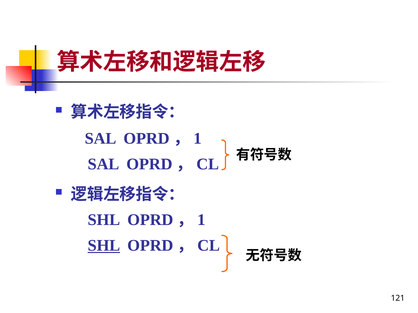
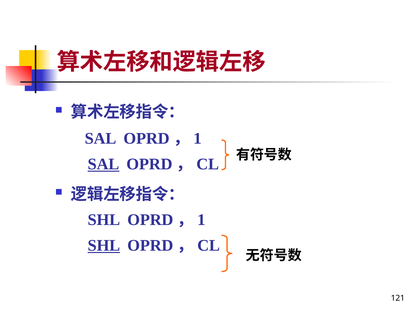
SAL at (103, 164) underline: none -> present
